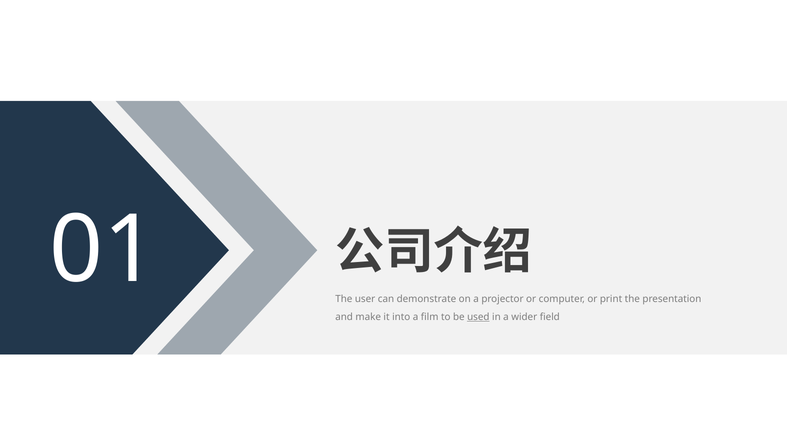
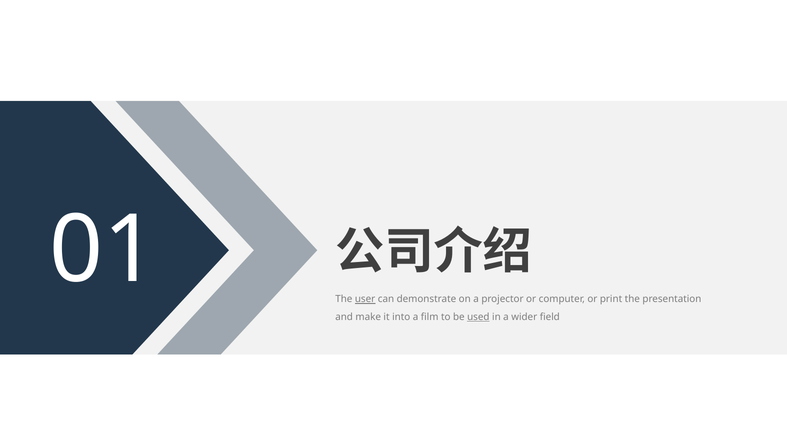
user underline: none -> present
